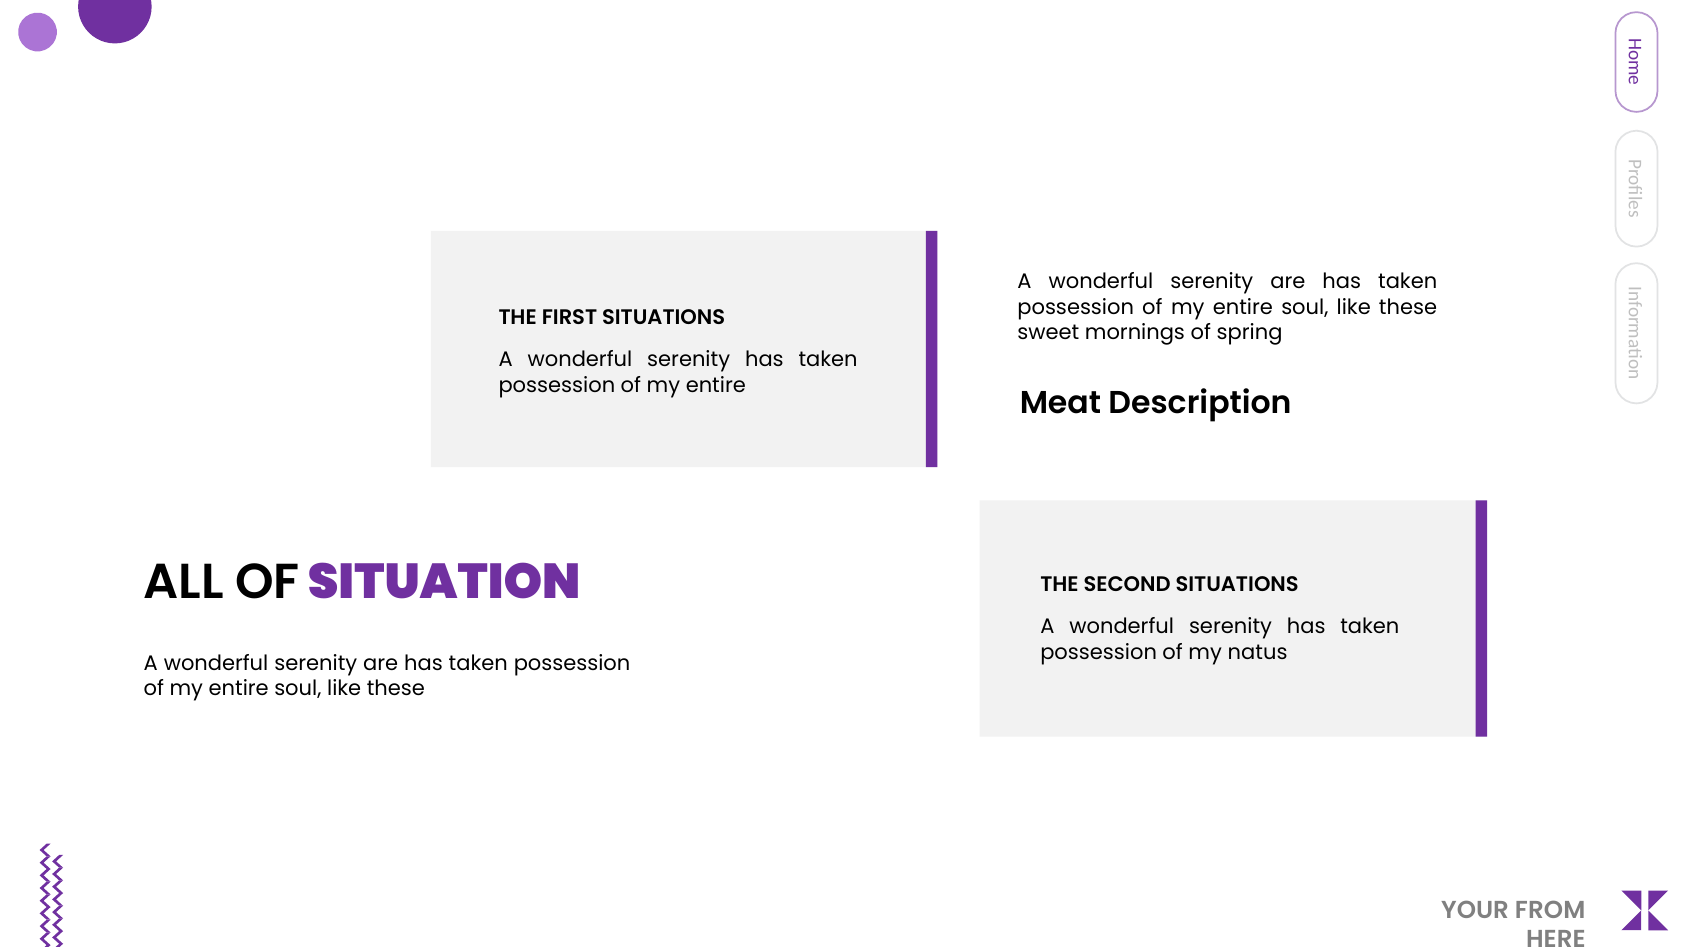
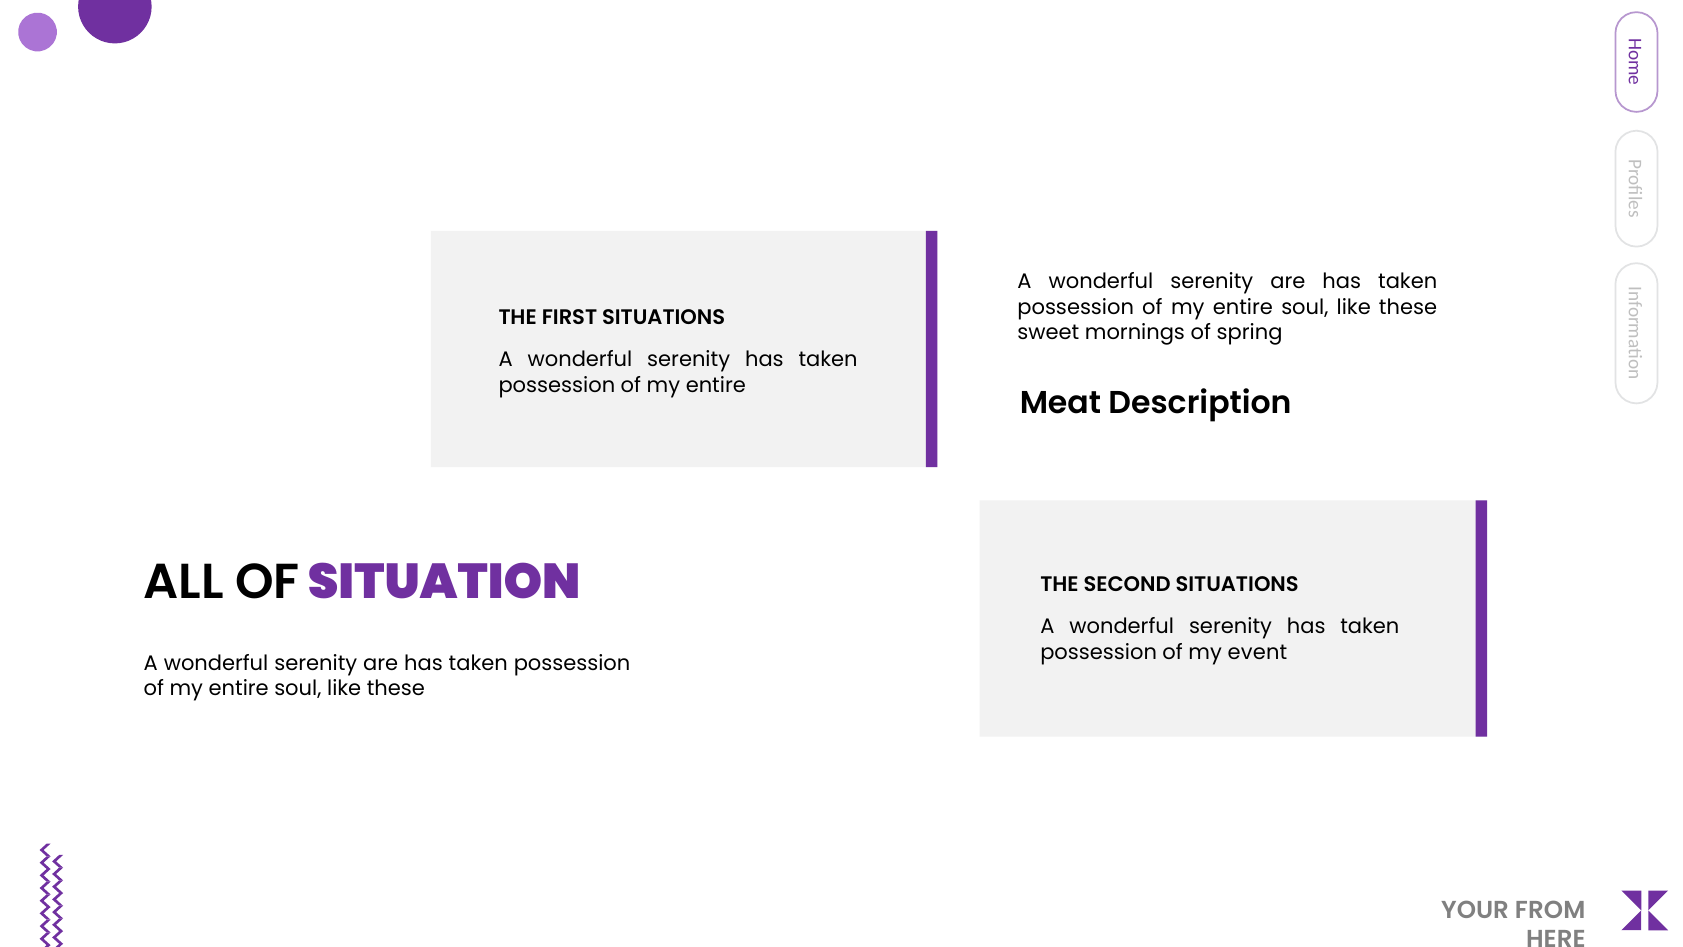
natus: natus -> event
